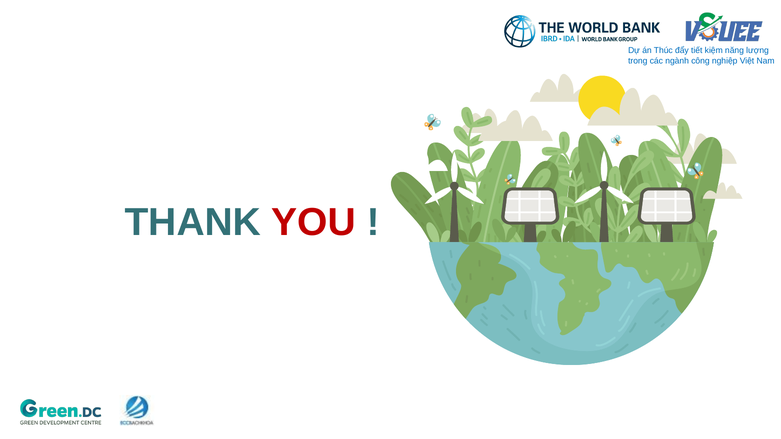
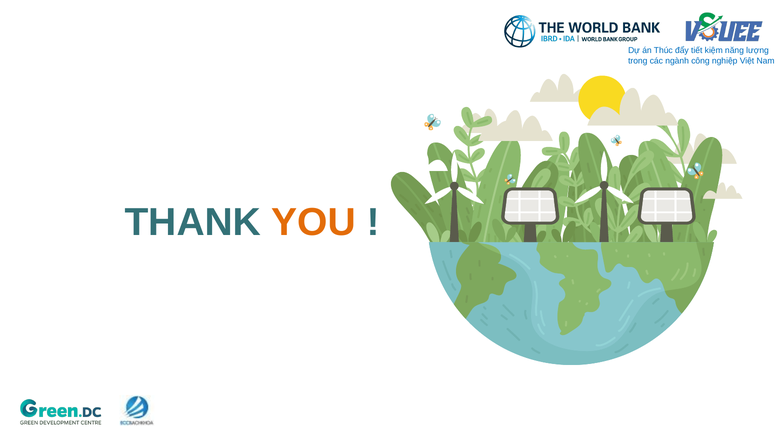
YOU colour: red -> orange
